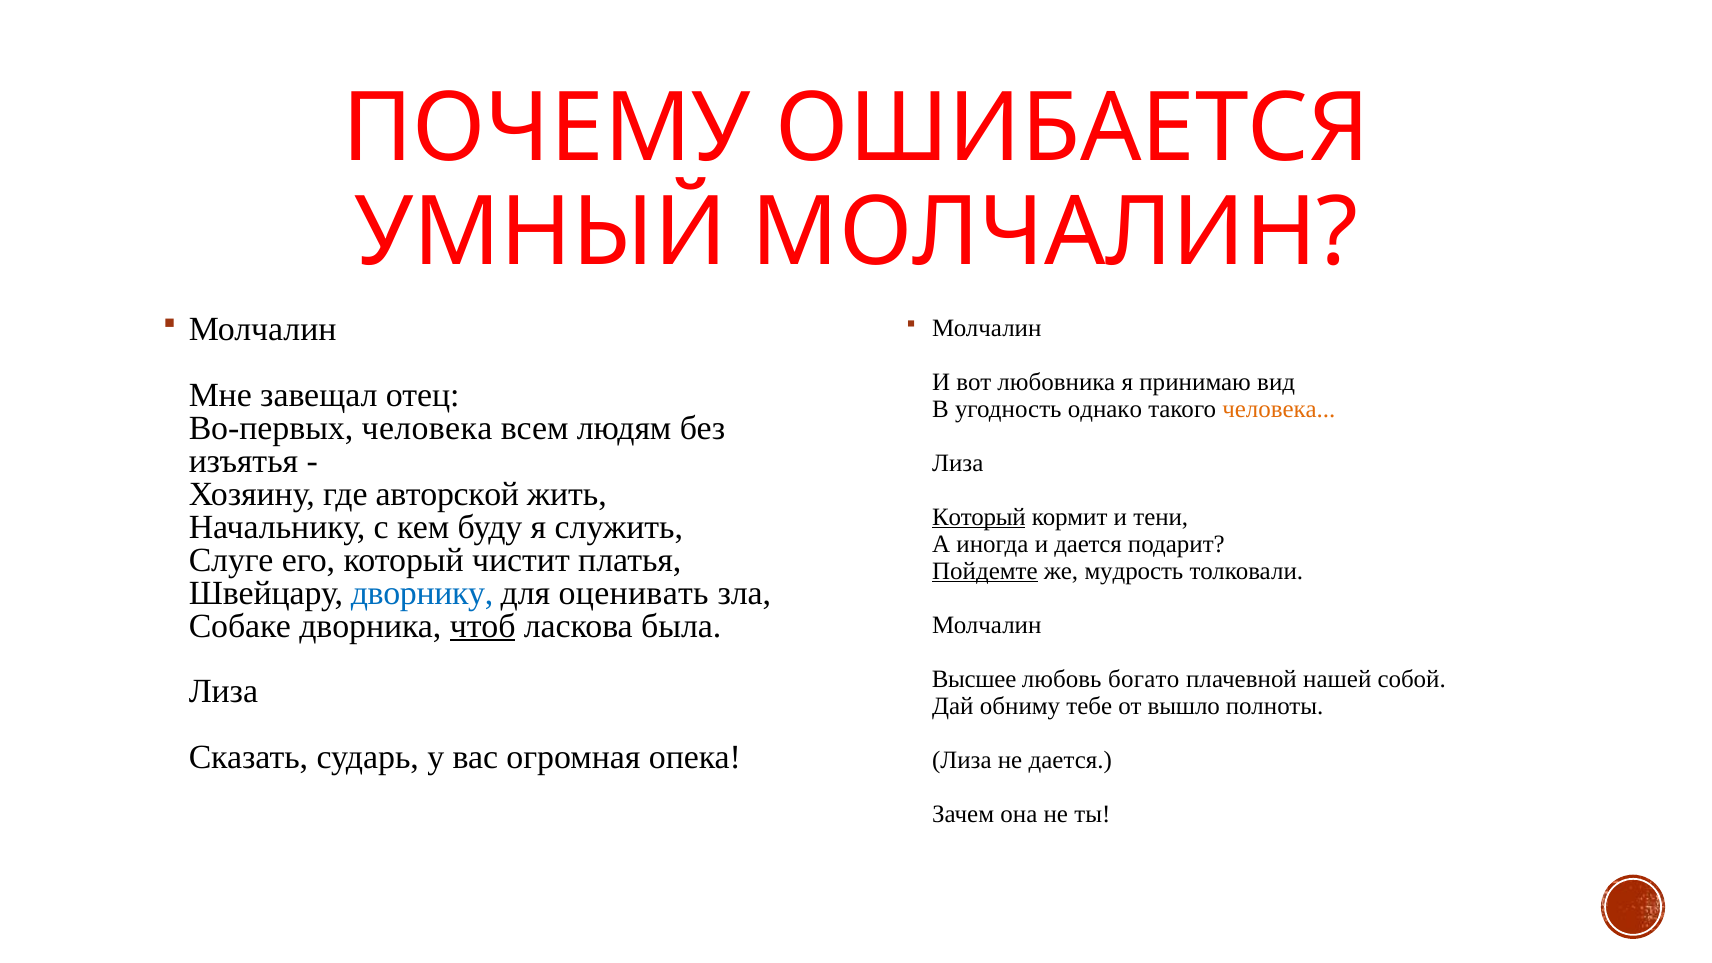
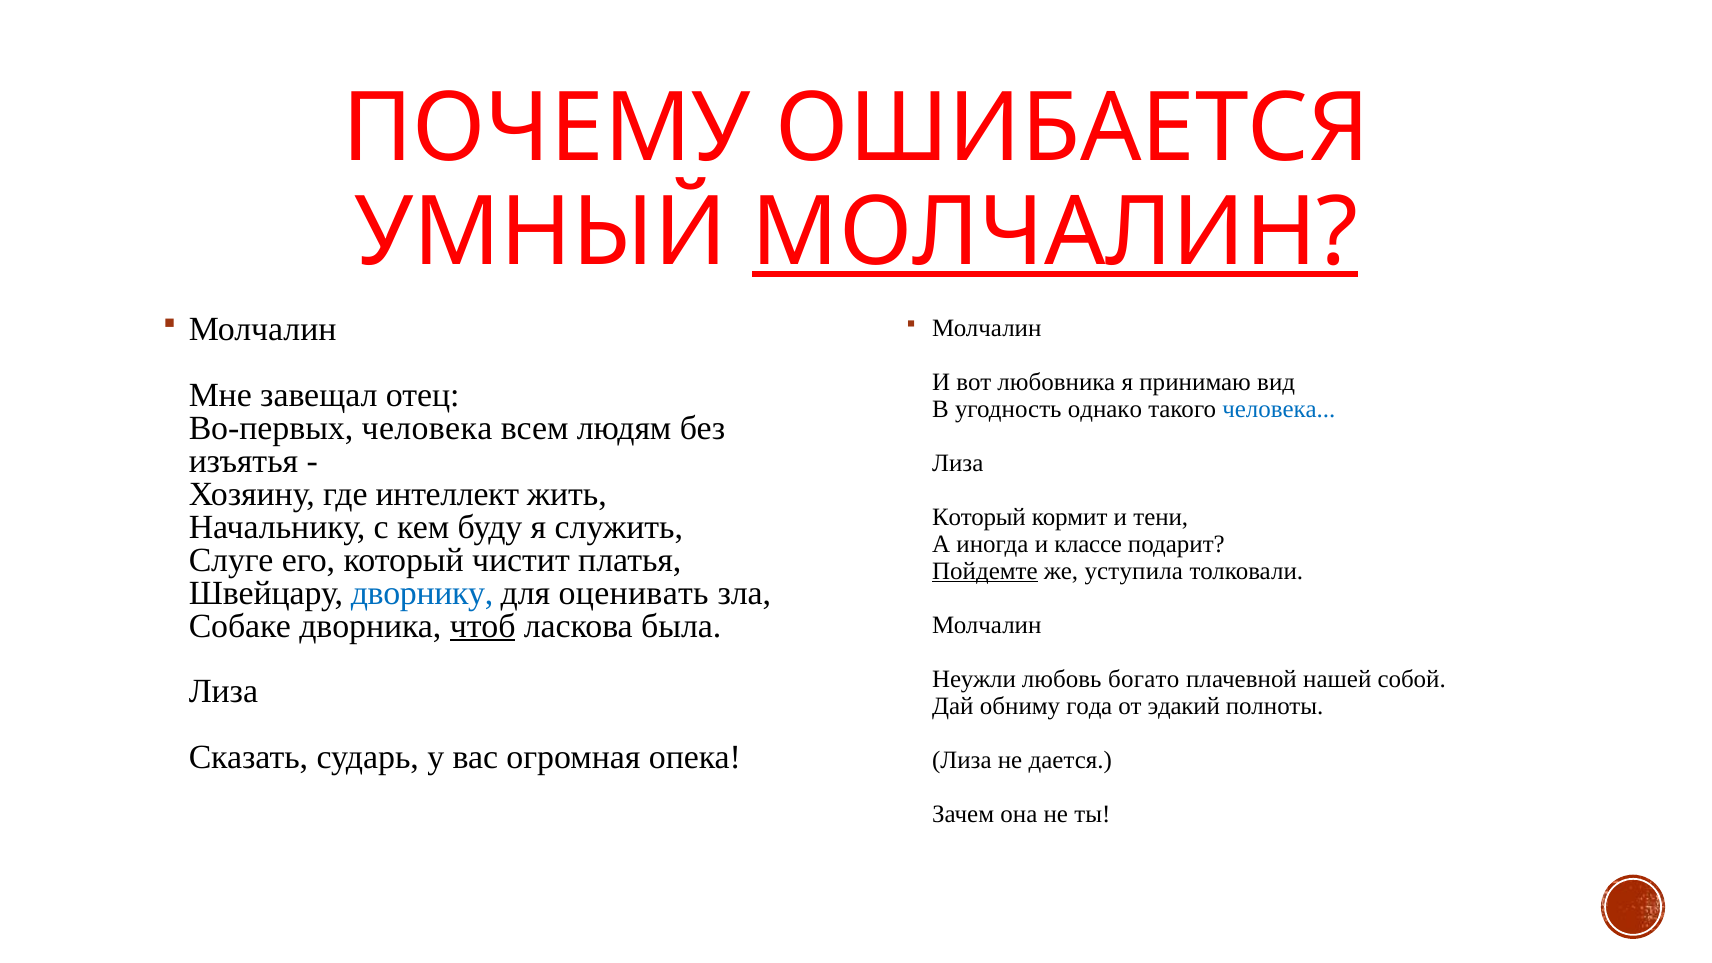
МОЛЧАЛИН at (1055, 232) underline: none -> present
человека at (1279, 409) colour: orange -> blue
авторской: авторской -> интеллект
Который at (979, 517) underline: present -> none
и дается: дается -> классе
мудрость: мудрость -> уступила
Высшее: Высшее -> Неужли
тебе: тебе -> года
вышло: вышло -> эдакий
